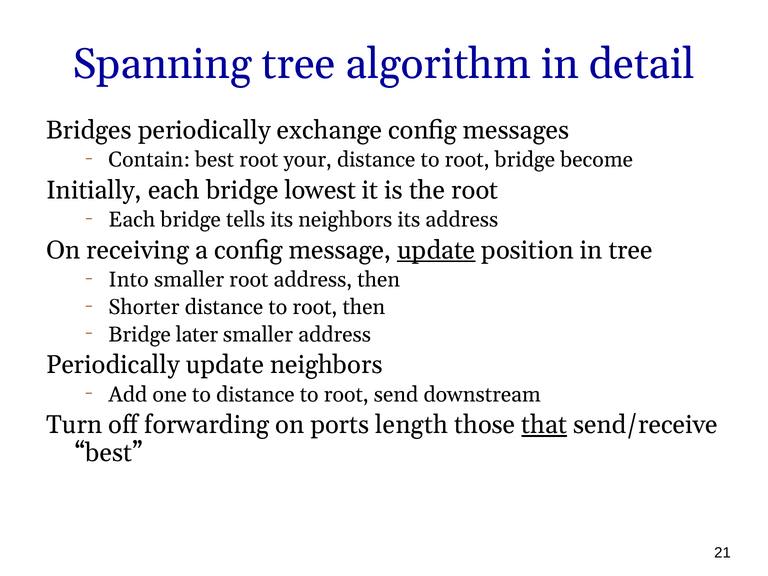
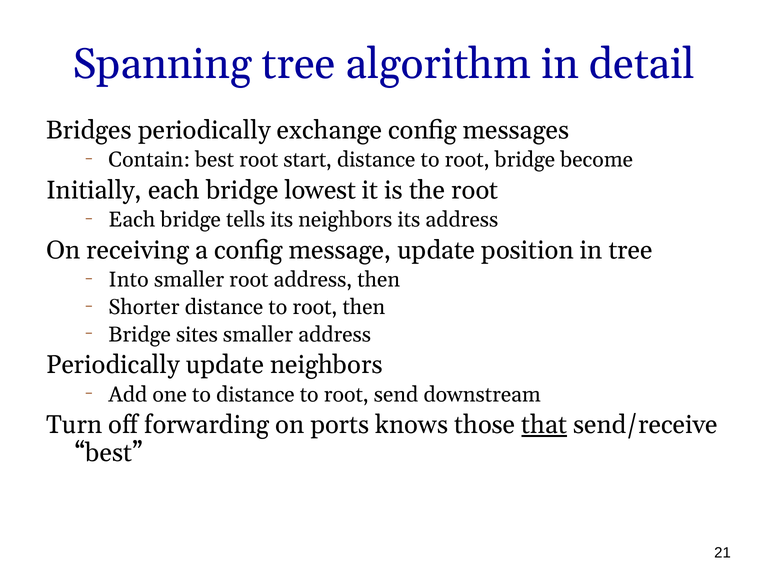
your: your -> start
update at (436, 250) underline: present -> none
later: later -> sites
length: length -> knows
